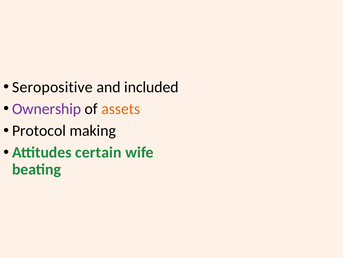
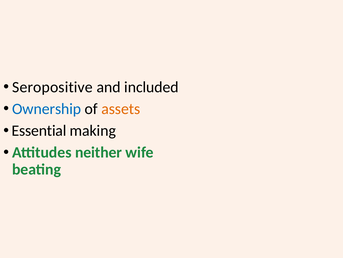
Ownership colour: purple -> blue
Protocol: Protocol -> Essential
certain: certain -> neither
